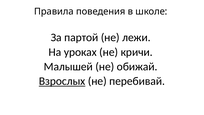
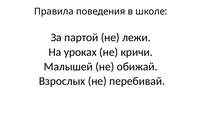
Взрослых underline: present -> none
